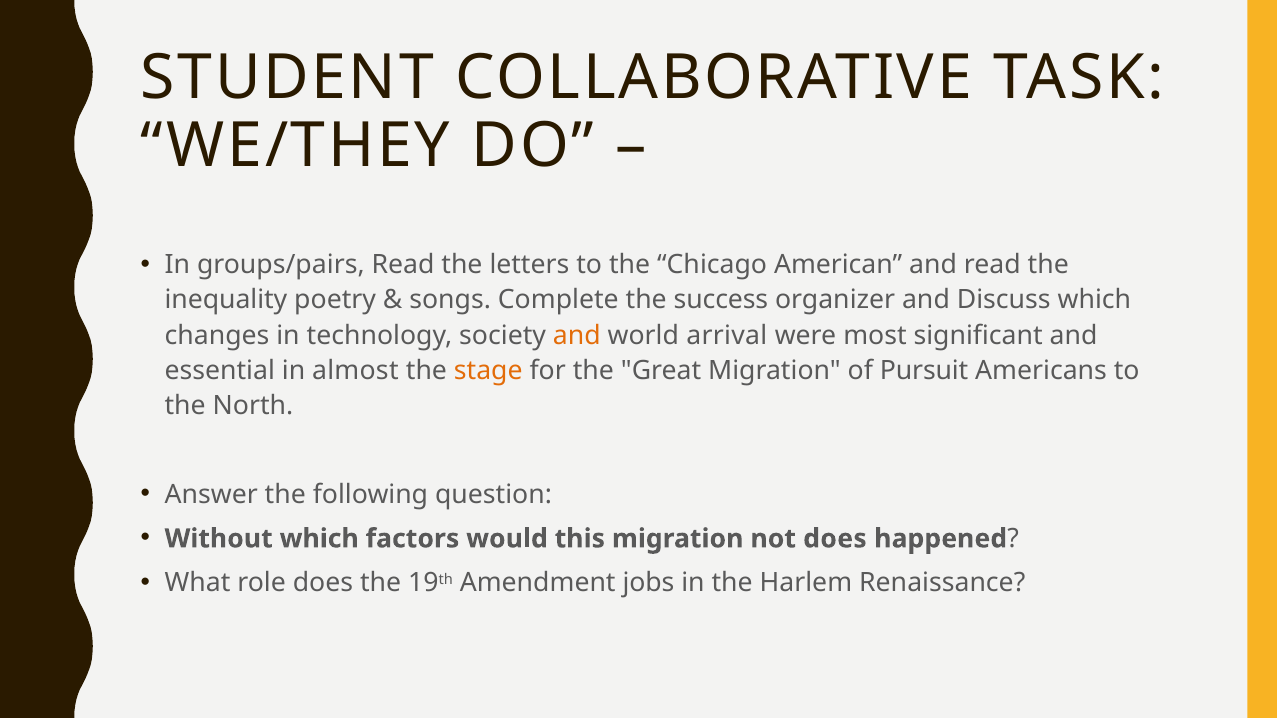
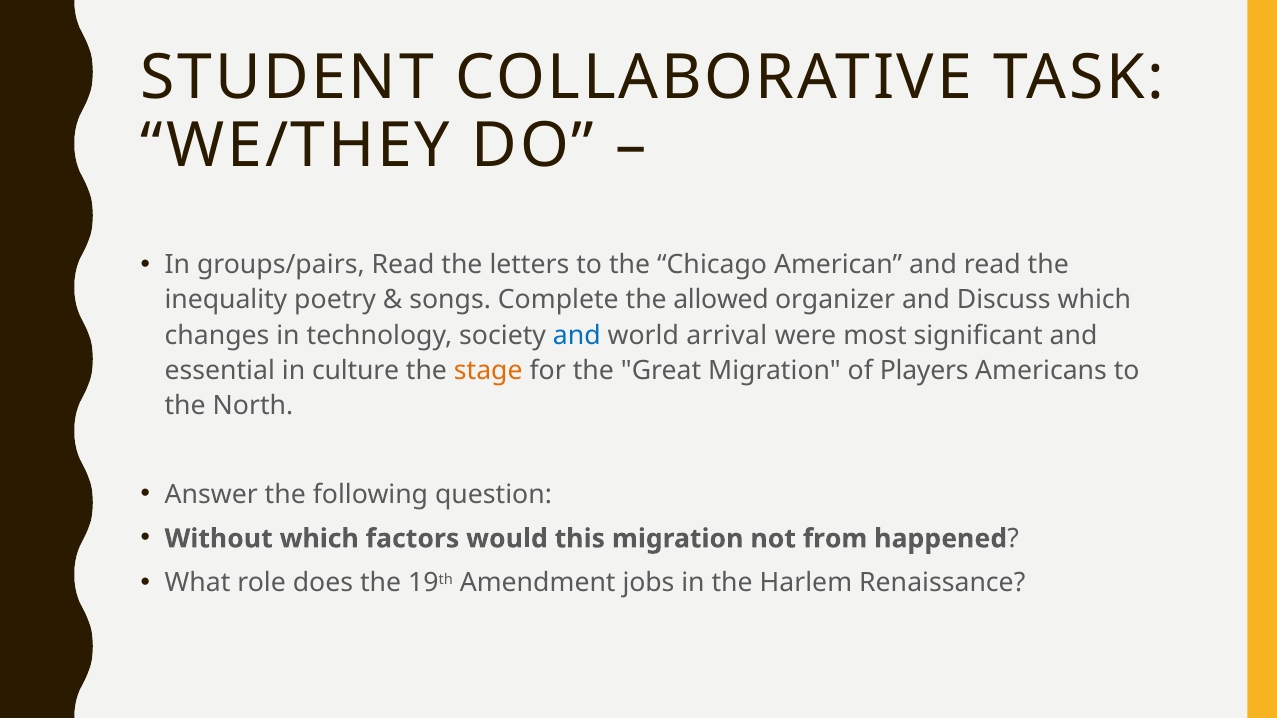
success: success -> allowed
and at (577, 335) colour: orange -> blue
almost: almost -> culture
Pursuit: Pursuit -> Players
not does: does -> from
